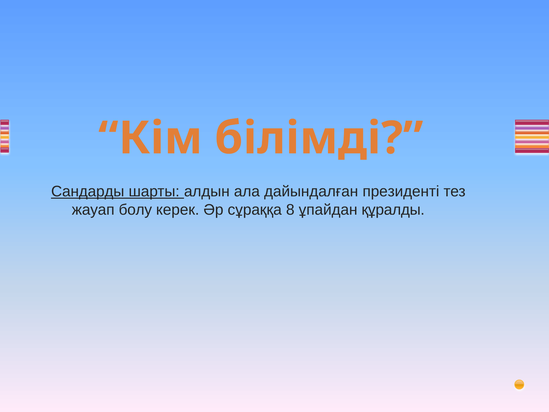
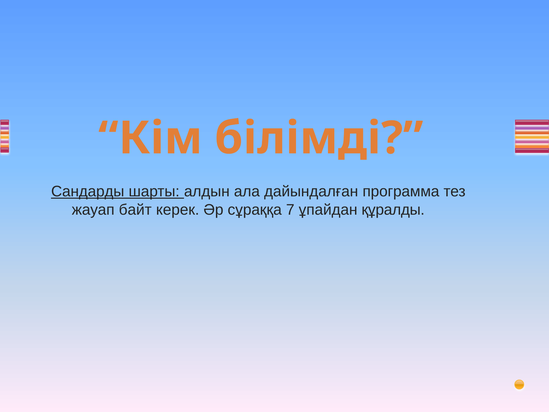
президенті: президенті -> программа
болу: болу -> байт
8: 8 -> 7
